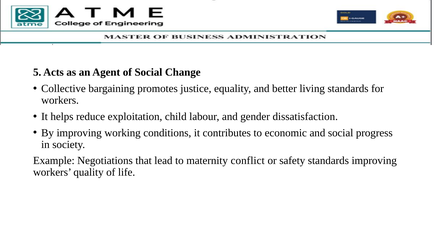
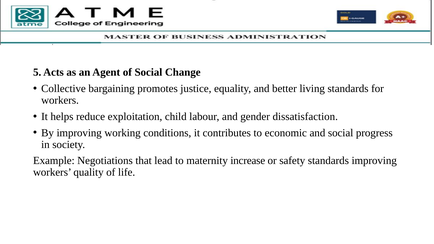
conflict: conflict -> increase
